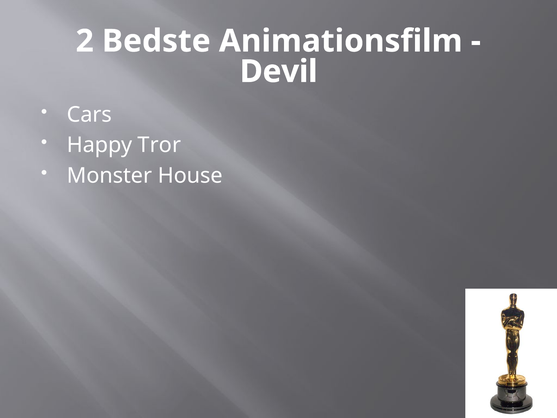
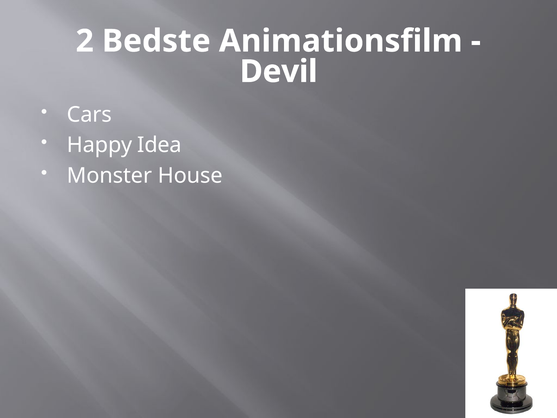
Tror: Tror -> Idea
